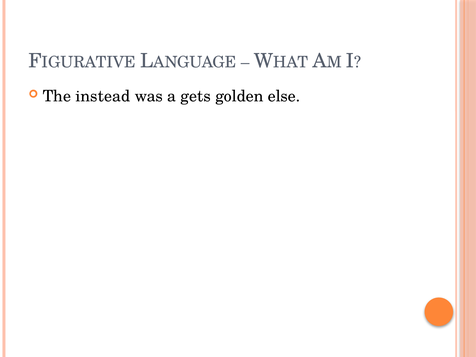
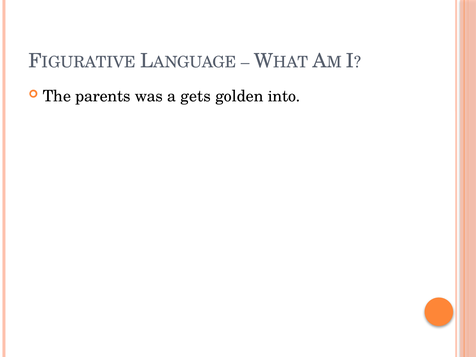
instead: instead -> parents
else: else -> into
